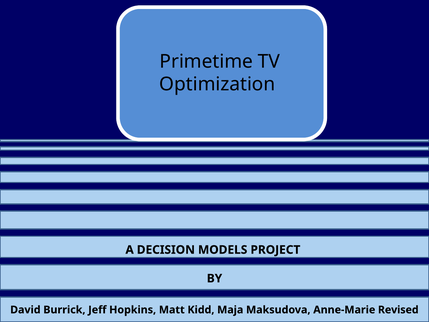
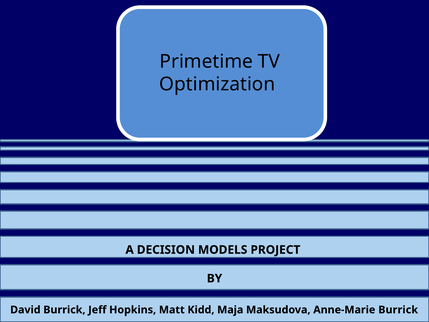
Anne-Marie Revised: Revised -> Burrick
